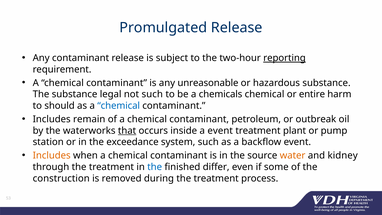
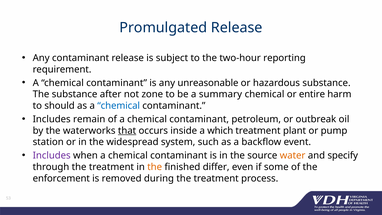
reporting underline: present -> none
legal: legal -> after
not such: such -> zone
chemicals: chemicals -> summary
a event: event -> which
exceedance: exceedance -> widespread
Includes at (52, 155) colour: orange -> purple
kidney: kidney -> specify
the at (155, 167) colour: blue -> orange
construction: construction -> enforcement
